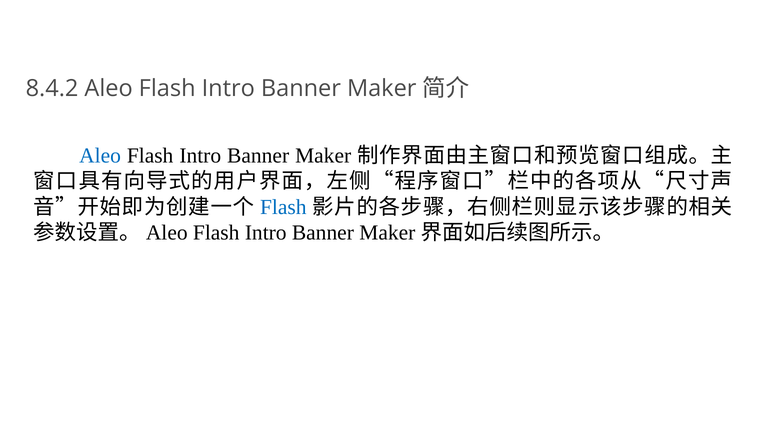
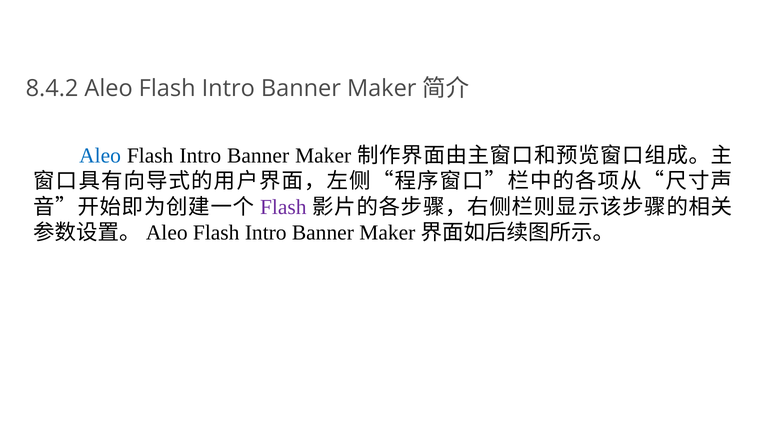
Flash at (283, 207) colour: blue -> purple
